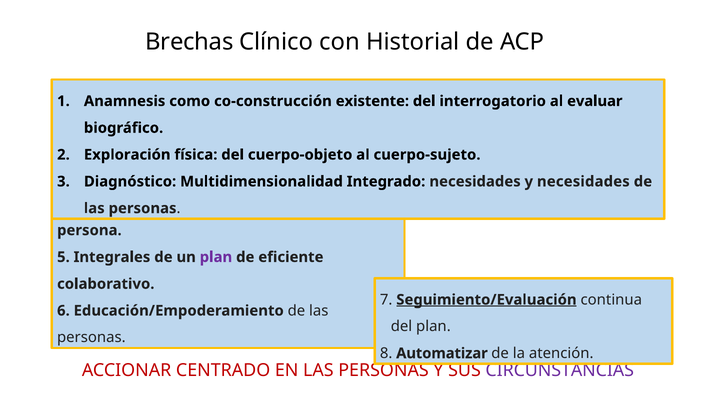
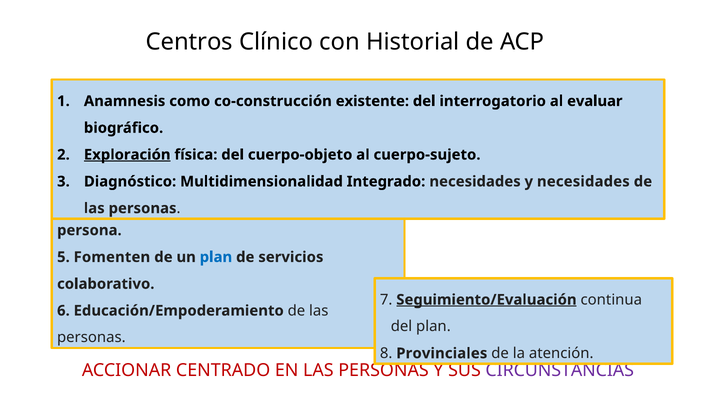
Brechas: Brechas -> Centros
Exploración underline: none -> present
Integrales: Integrales -> Fomenten
plan at (216, 257) colour: purple -> blue
eficiente: eficiente -> servicios
Automatizar: Automatizar -> Provinciales
